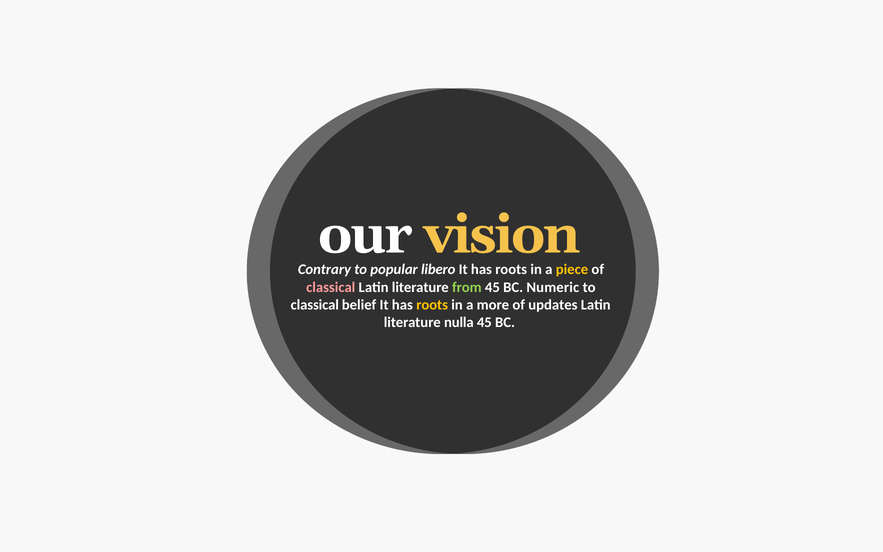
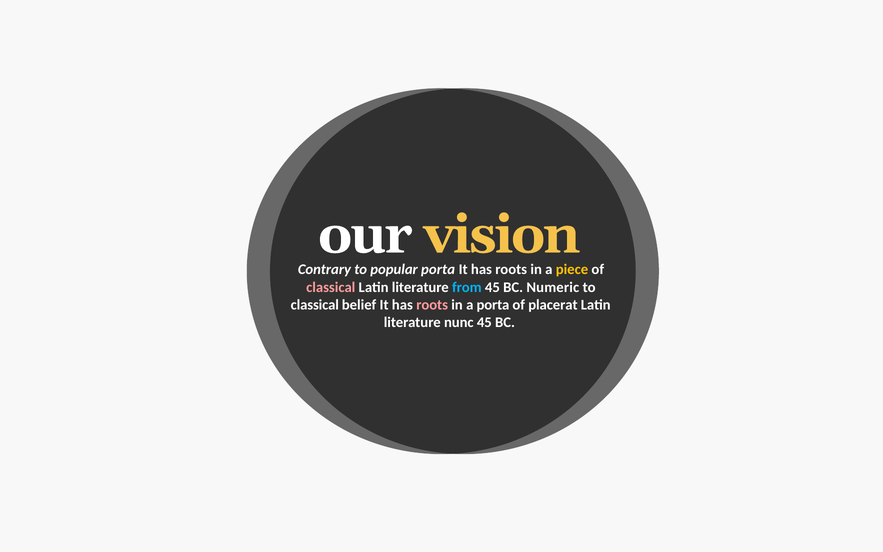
popular libero: libero -> porta
from colour: light green -> light blue
roots at (432, 305) colour: yellow -> pink
a more: more -> porta
updates: updates -> placerat
nulla: nulla -> nunc
